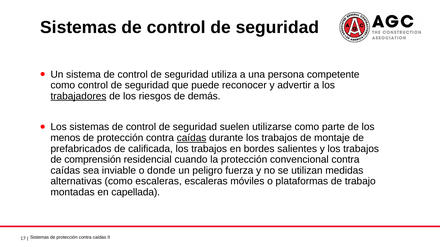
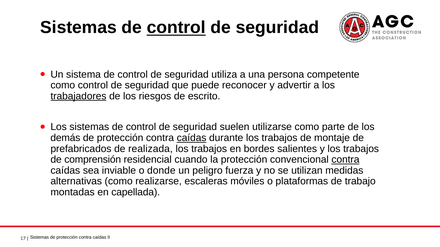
control at (176, 28) underline: none -> present
demás: demás -> escrito
menos: menos -> demás
calificada: calificada -> realizada
contra at (345, 160) underline: none -> present
como escaleras: escaleras -> realizarse
